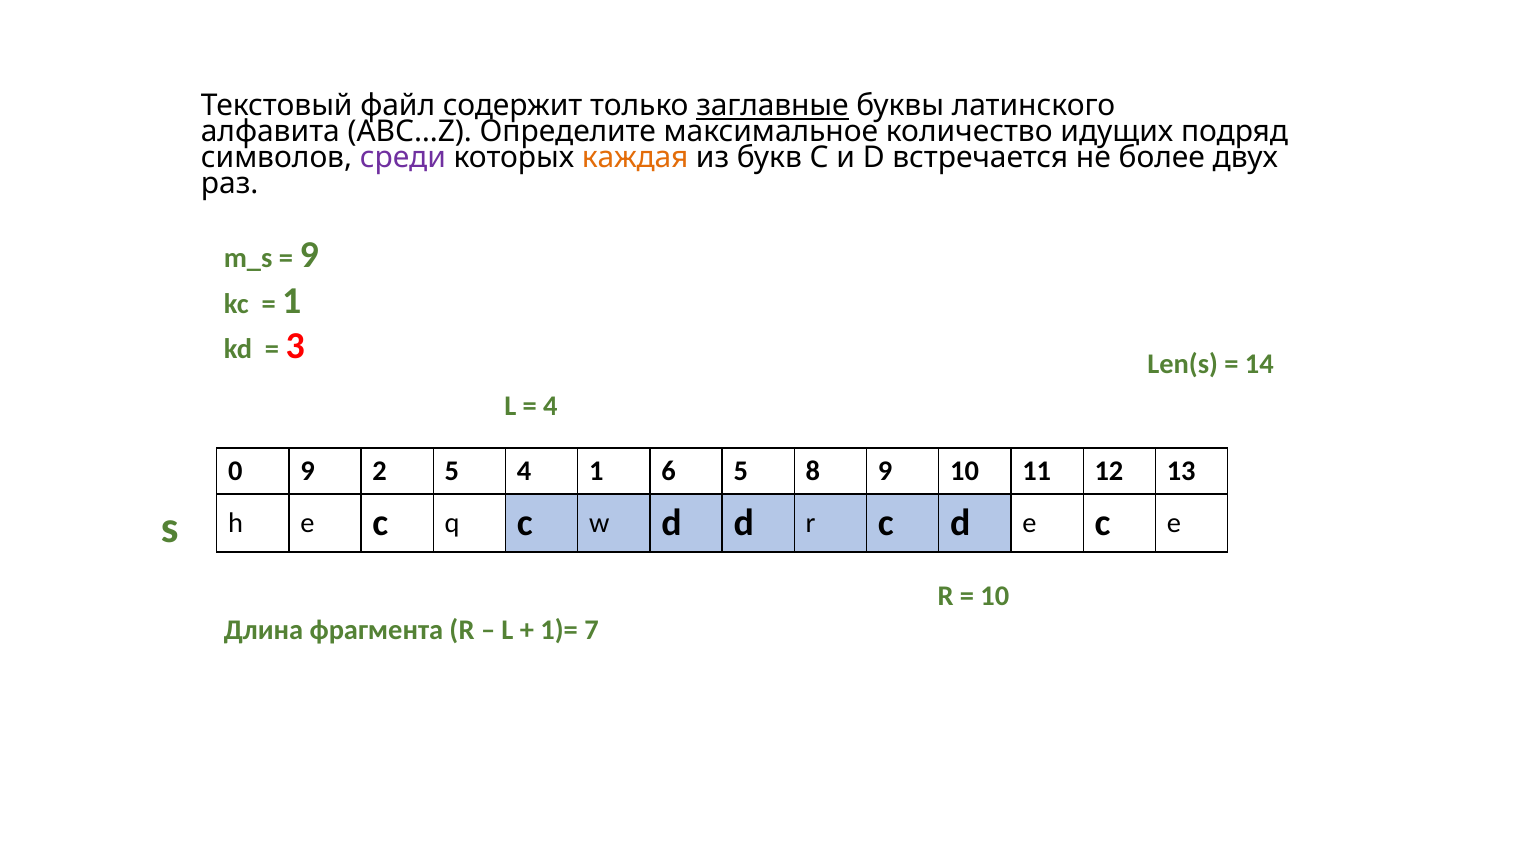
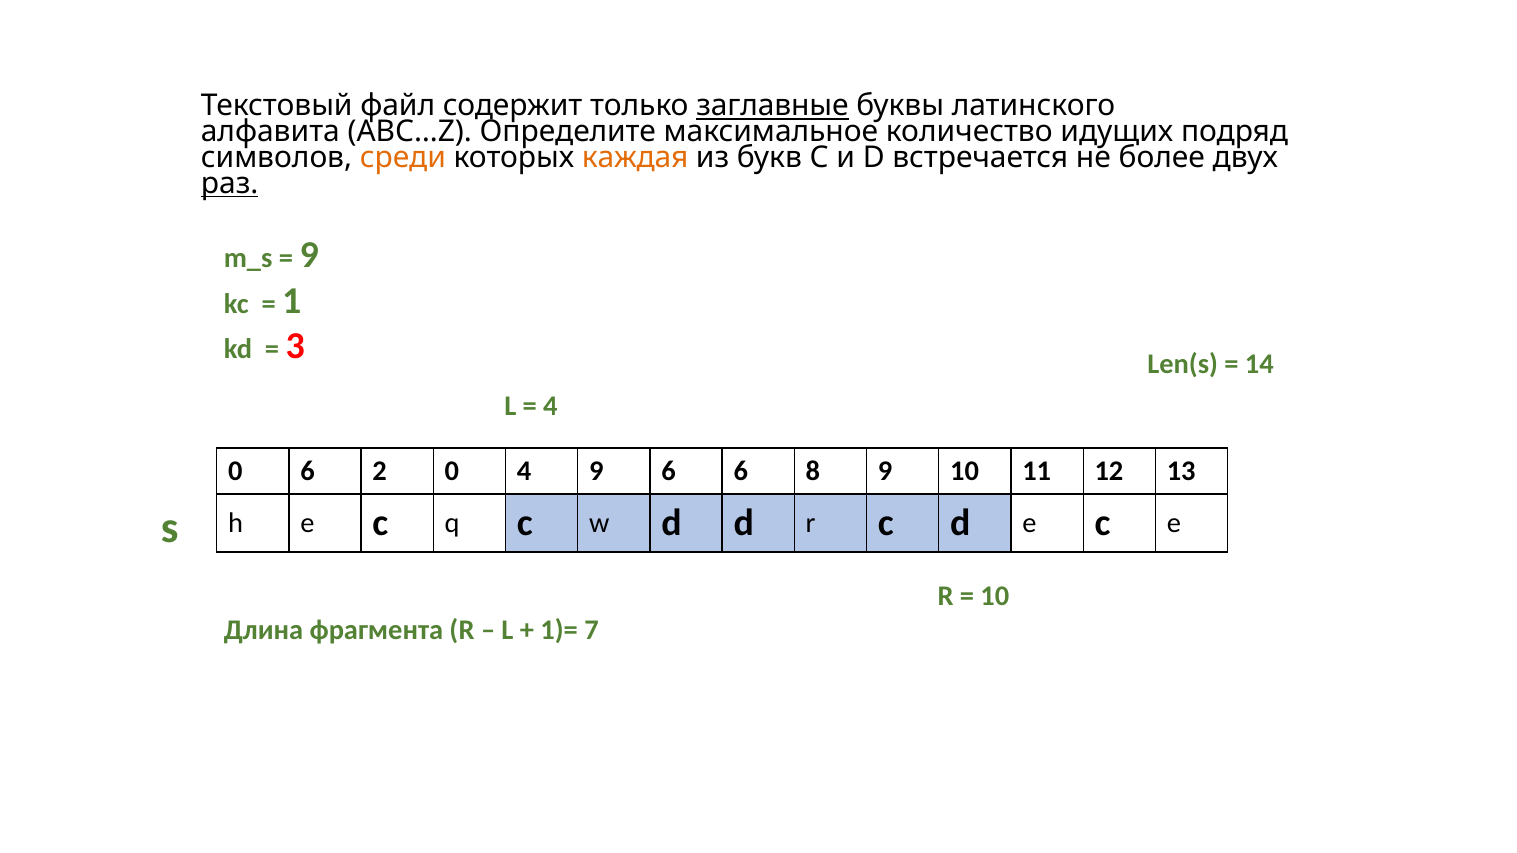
среди colour: purple -> orange
раз underline: none -> present
0 9: 9 -> 6
2 5: 5 -> 0
4 1: 1 -> 9
6 5: 5 -> 6
